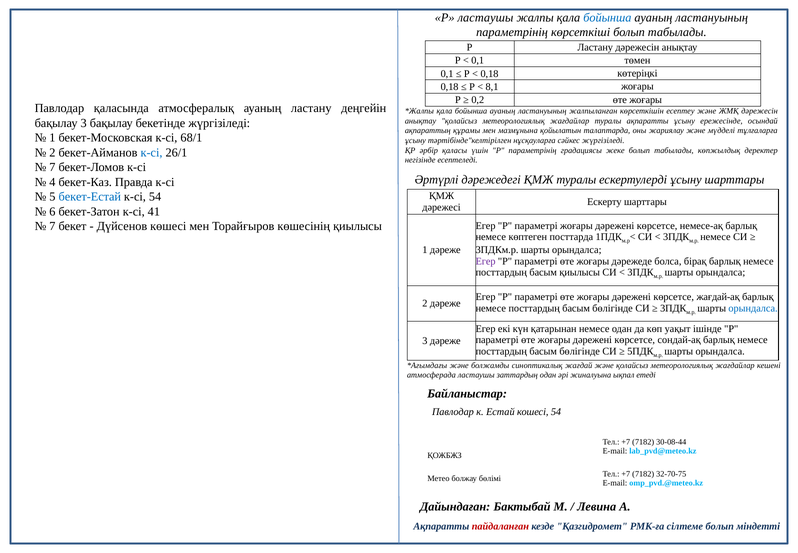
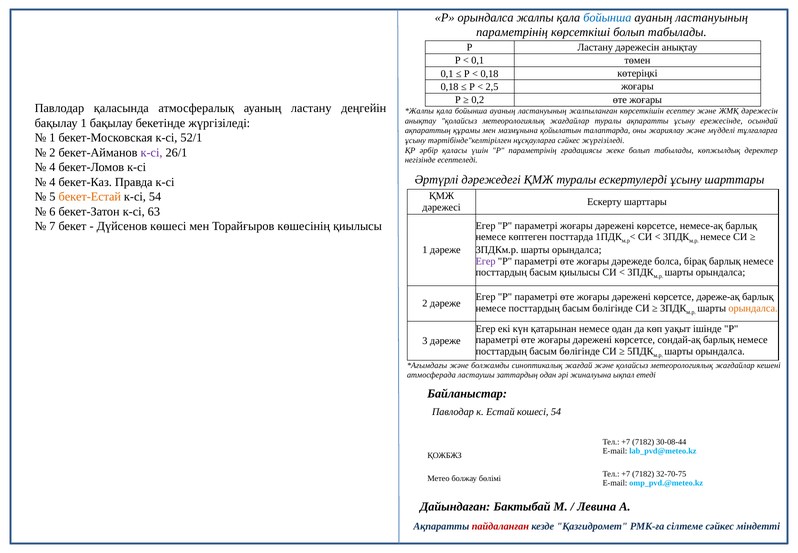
Р ластаушы: ластаушы -> орындалса
8,1: 8,1 -> 2,5
бақылау 3: 3 -> 1
68/1: 68/1 -> 52/1
к-сі at (152, 152) colour: blue -> purple
7 at (52, 167): 7 -> 4
бекет-Естай colour: blue -> orange
41: 41 -> 63
жағдай-ақ: жағдай-ақ -> дәреже-ақ
орындалса at (753, 308) colour: blue -> orange
сілтеме болып: болып -> сәйкес
